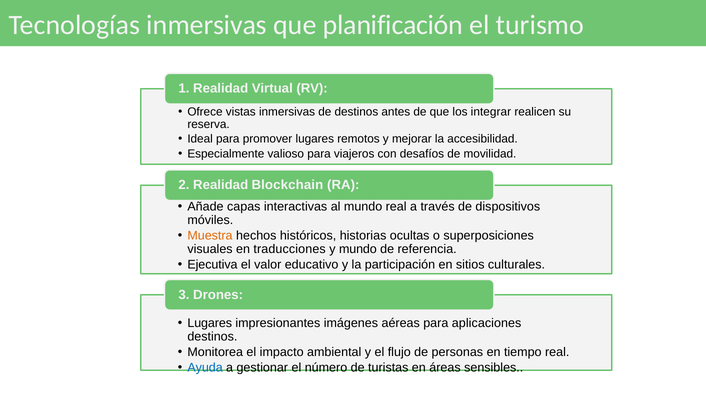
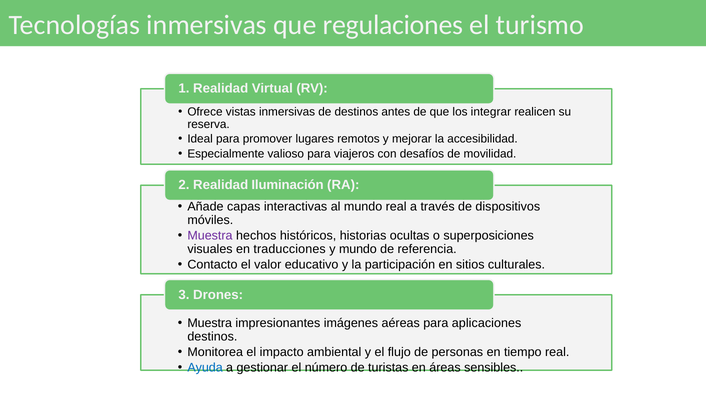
planificación: planificación -> regulaciones
Blockchain: Blockchain -> Iluminación
Muestra at (210, 236) colour: orange -> purple
Ejecutiva: Ejecutiva -> Contacto
Lugares at (210, 323): Lugares -> Muestra
